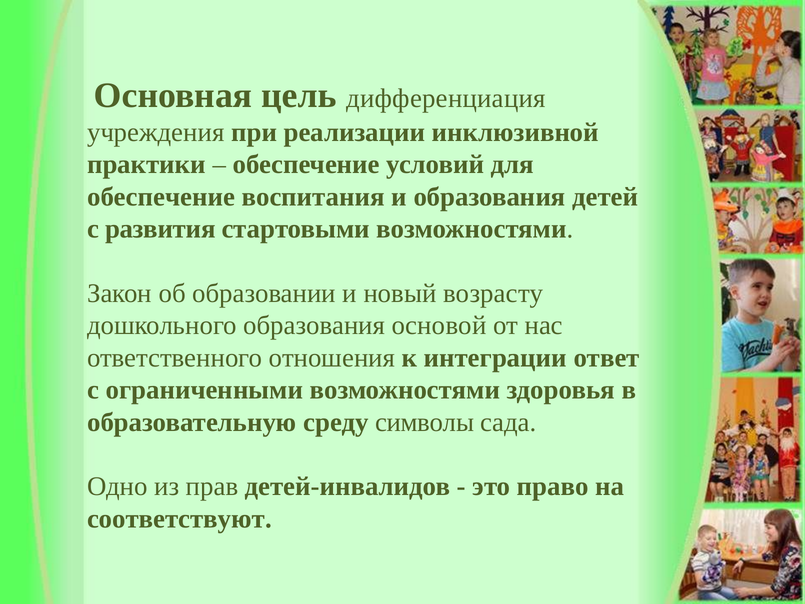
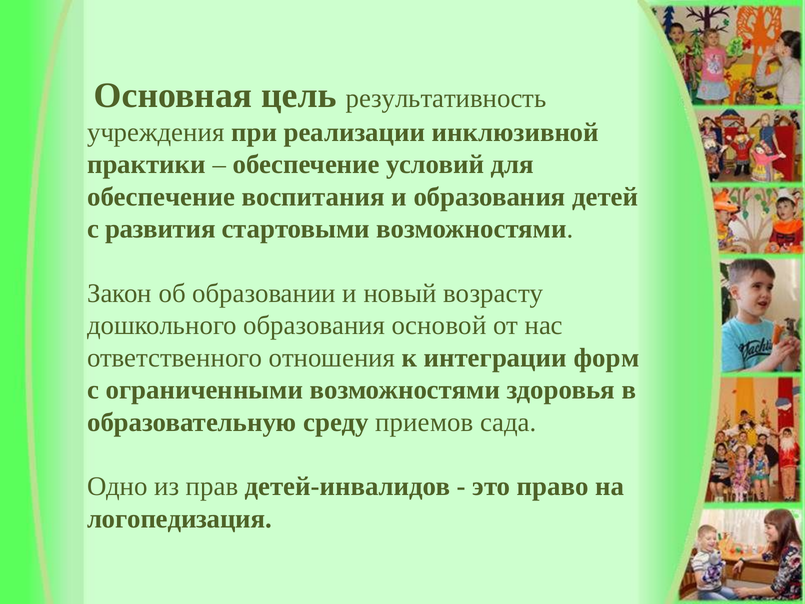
дифференциация: дифференциация -> результативность
ответ: ответ -> форм
символы: символы -> приемов
соответствуют: соответствуют -> логопедизация
